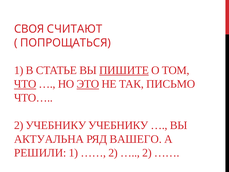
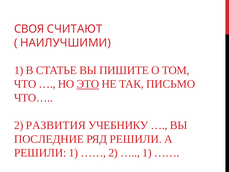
ПОПРОЩАТЬСЯ: ПОПРОЩАТЬСЯ -> НАИЛУЧШИМИ
ПИШИТЕ underline: present -> none
ЧТО underline: present -> none
2 УЧЕБНИКУ: УЧЕБНИКУ -> РАЗВИТИЯ
АКТУАЛЬНА: АКТУАЛЬНА -> ПОСЛЕДНИЕ
РЯД ВАШЕГО: ВАШЕГО -> РЕШИЛИ
2 at (147, 153): 2 -> 1
